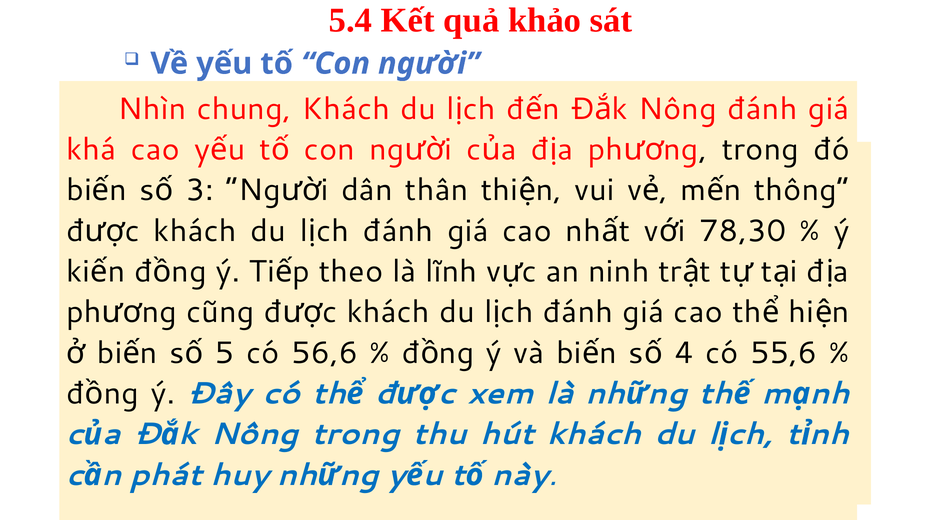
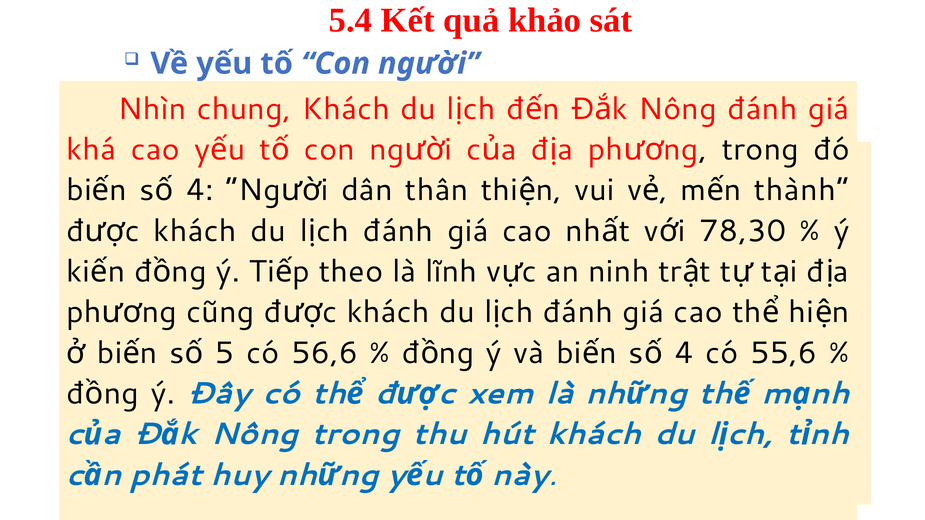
3 at (200, 190): 3 -> 4
thông: thông -> thành
